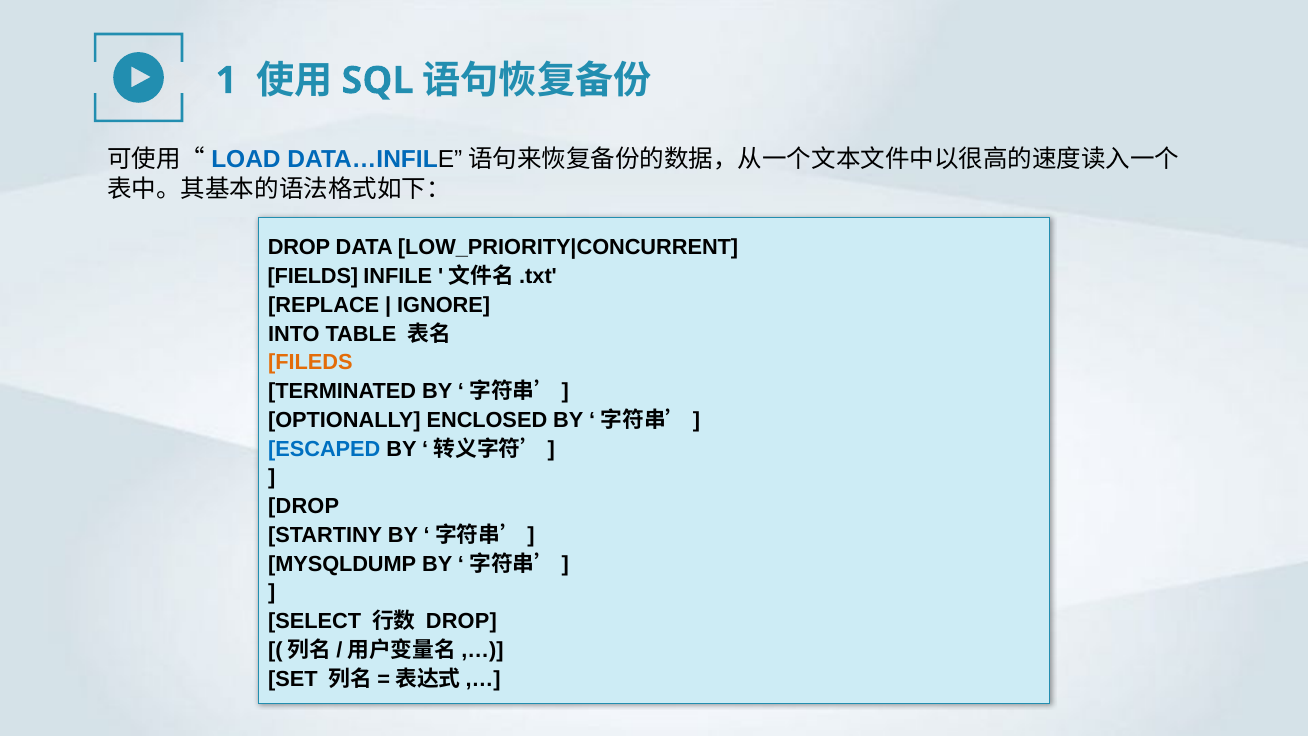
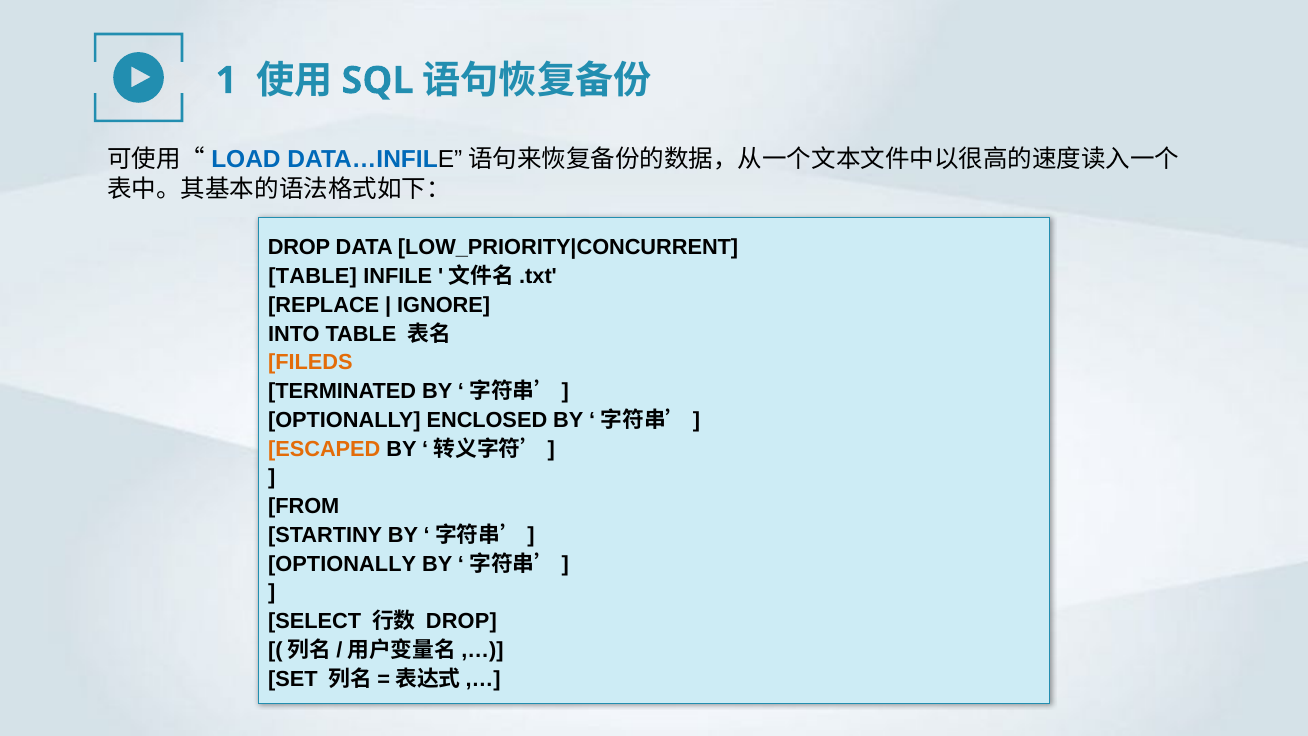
FIELDS at (313, 276): FIELDS -> TABLE
ESCAPED colour: blue -> orange
DROP at (304, 506): DROP -> FROM
MYSQLDUMP at (342, 564): MYSQLDUMP -> OPTIONALLY
